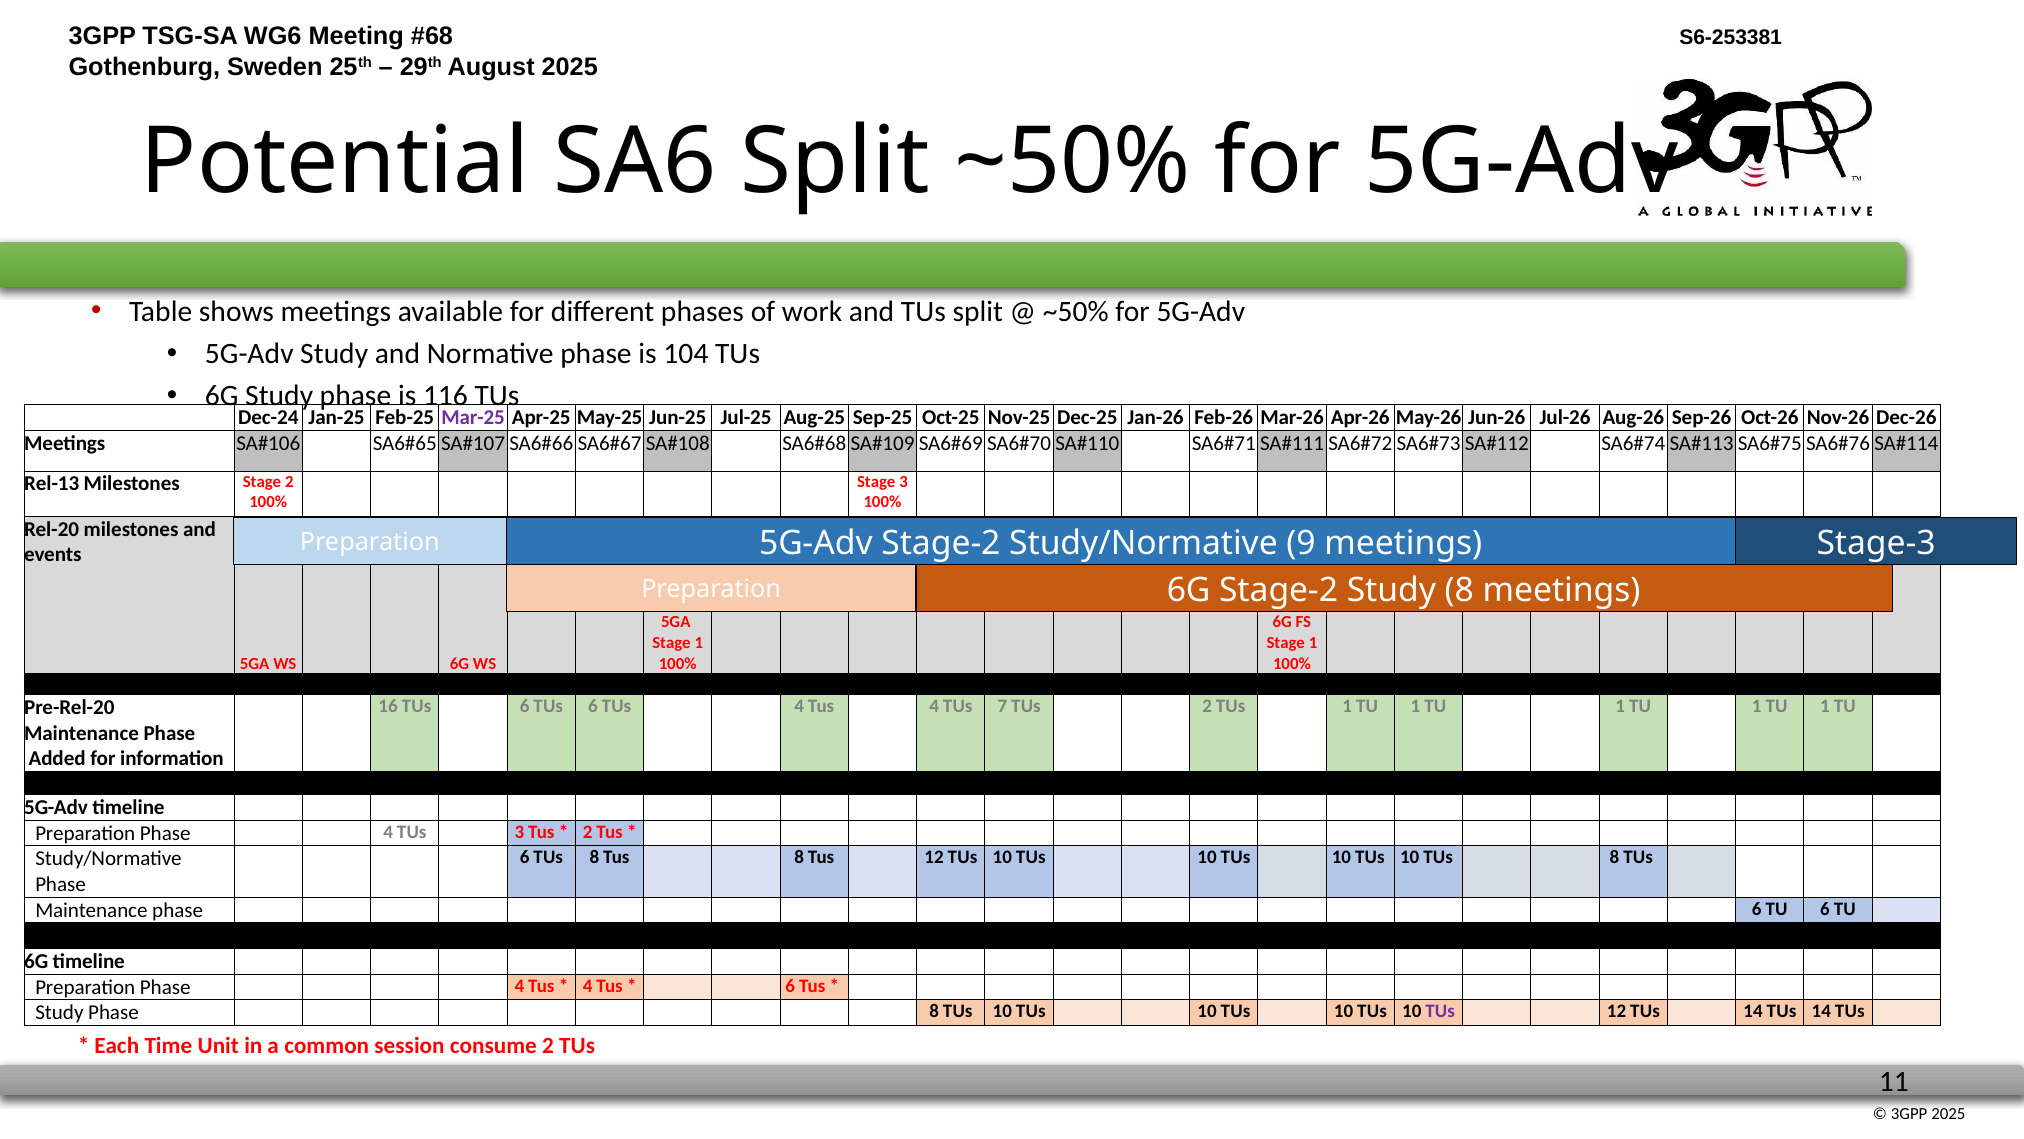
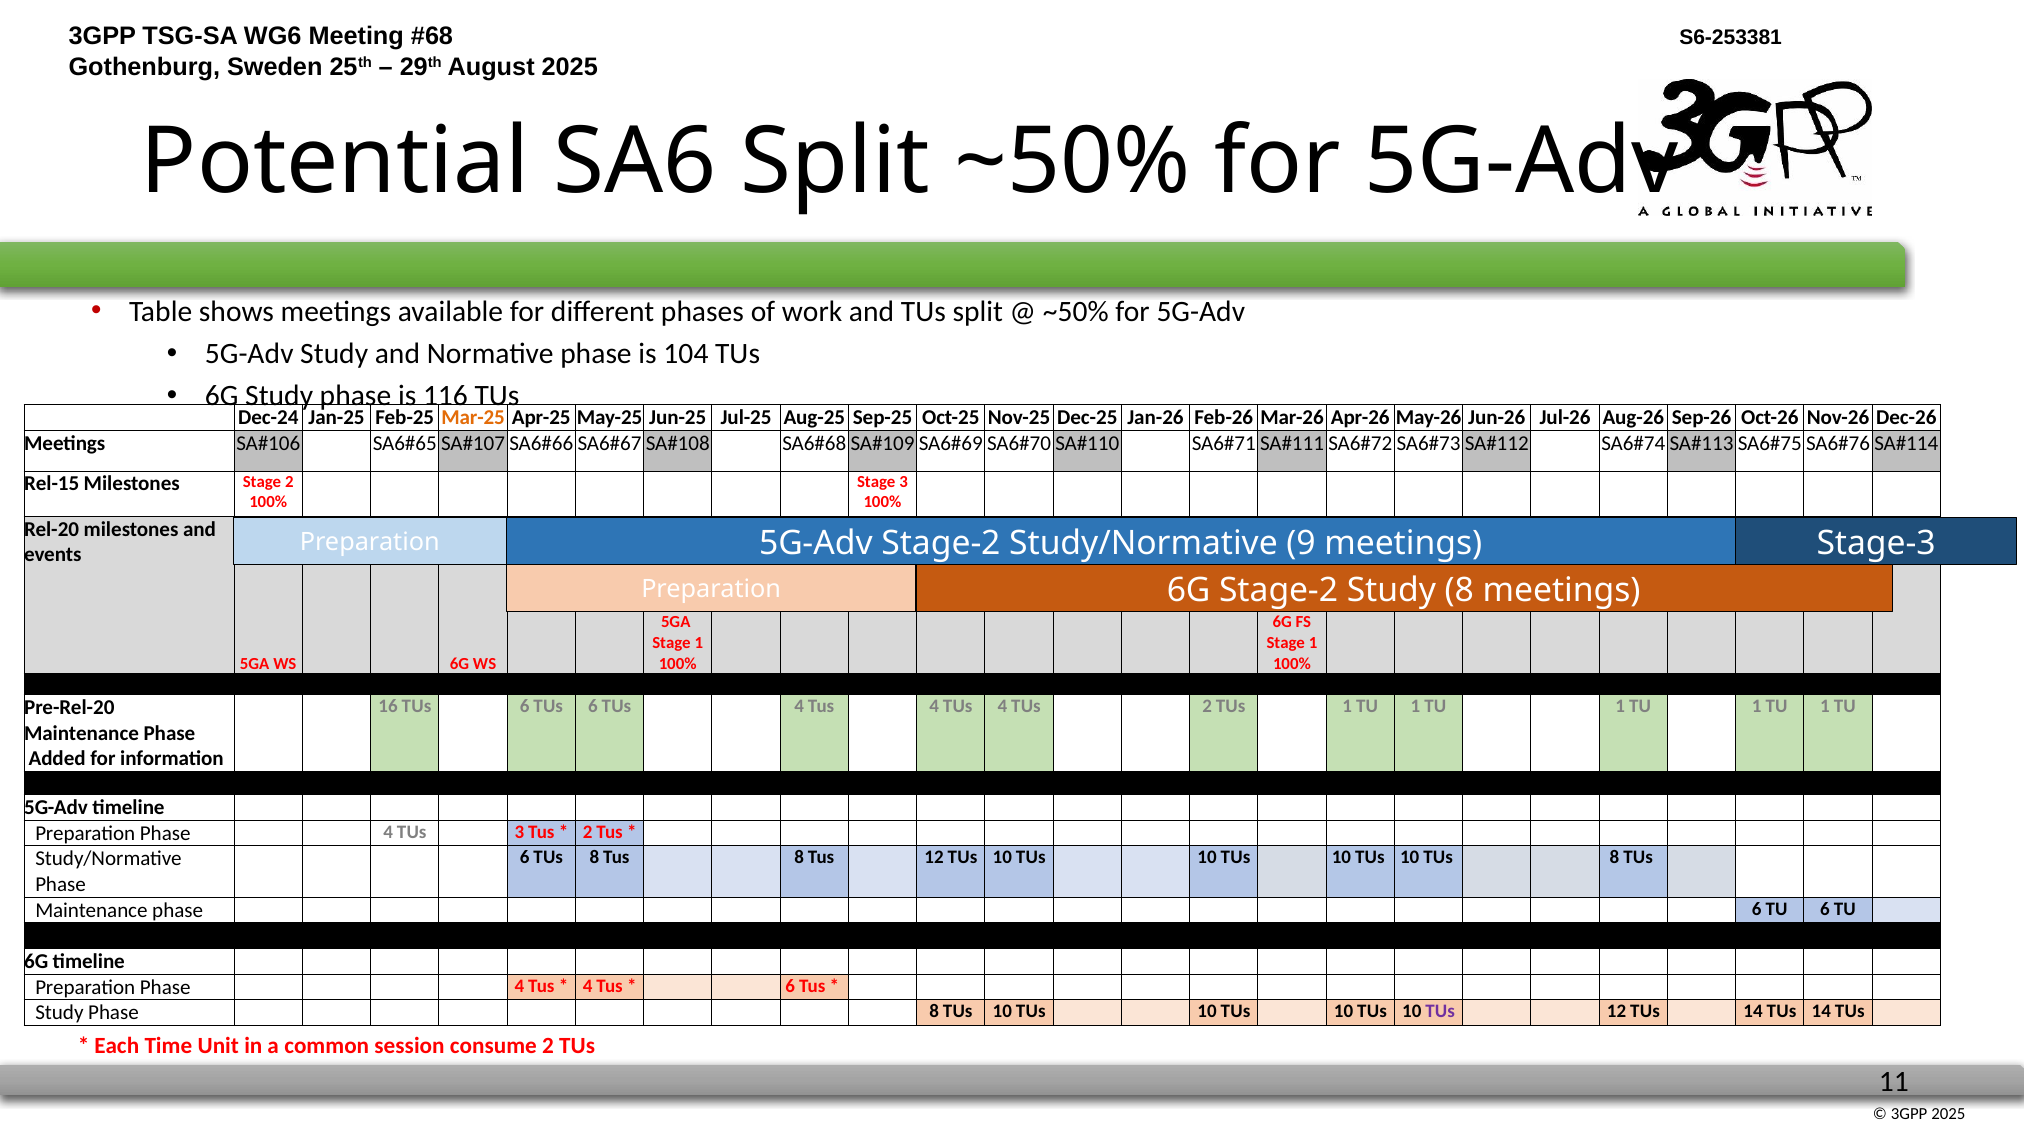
Mar-25 colour: purple -> orange
Rel-13: Rel-13 -> Rel-15
7 at (1002, 706): 7 -> 4
